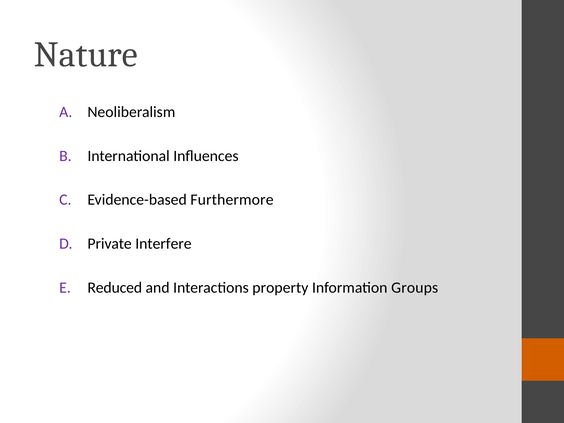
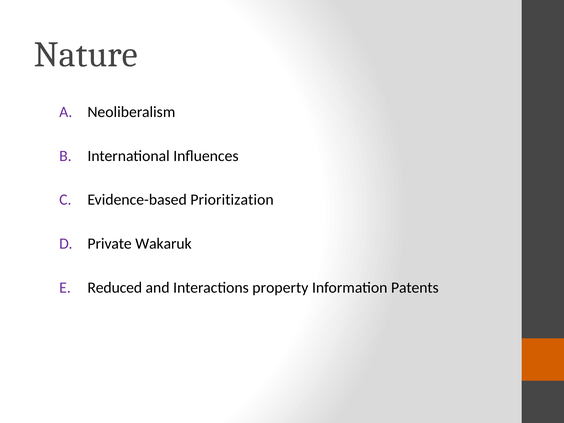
Furthermore: Furthermore -> Prioritization
Interfere: Interfere -> Wakaruk
Groups: Groups -> Patents
